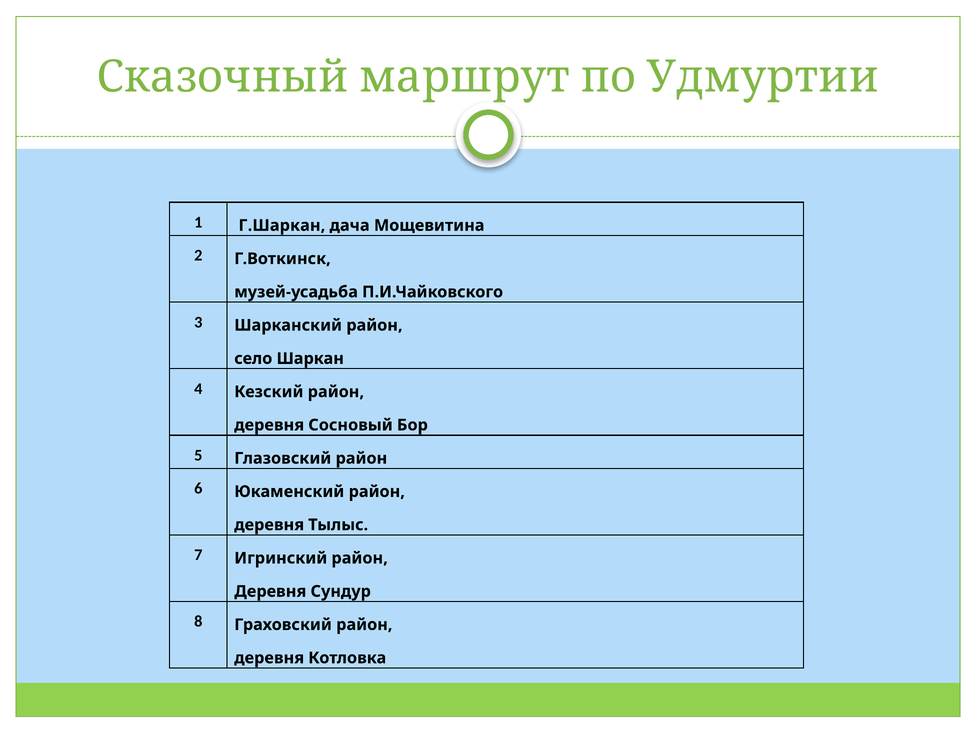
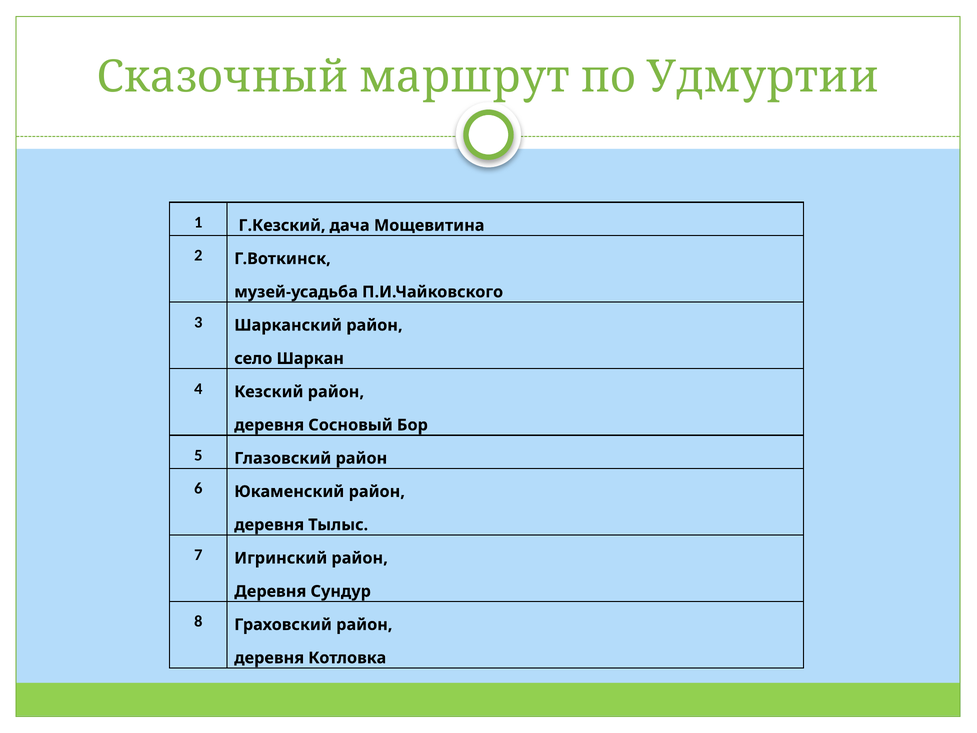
Г.Шаркан: Г.Шаркан -> Г.Кезский
